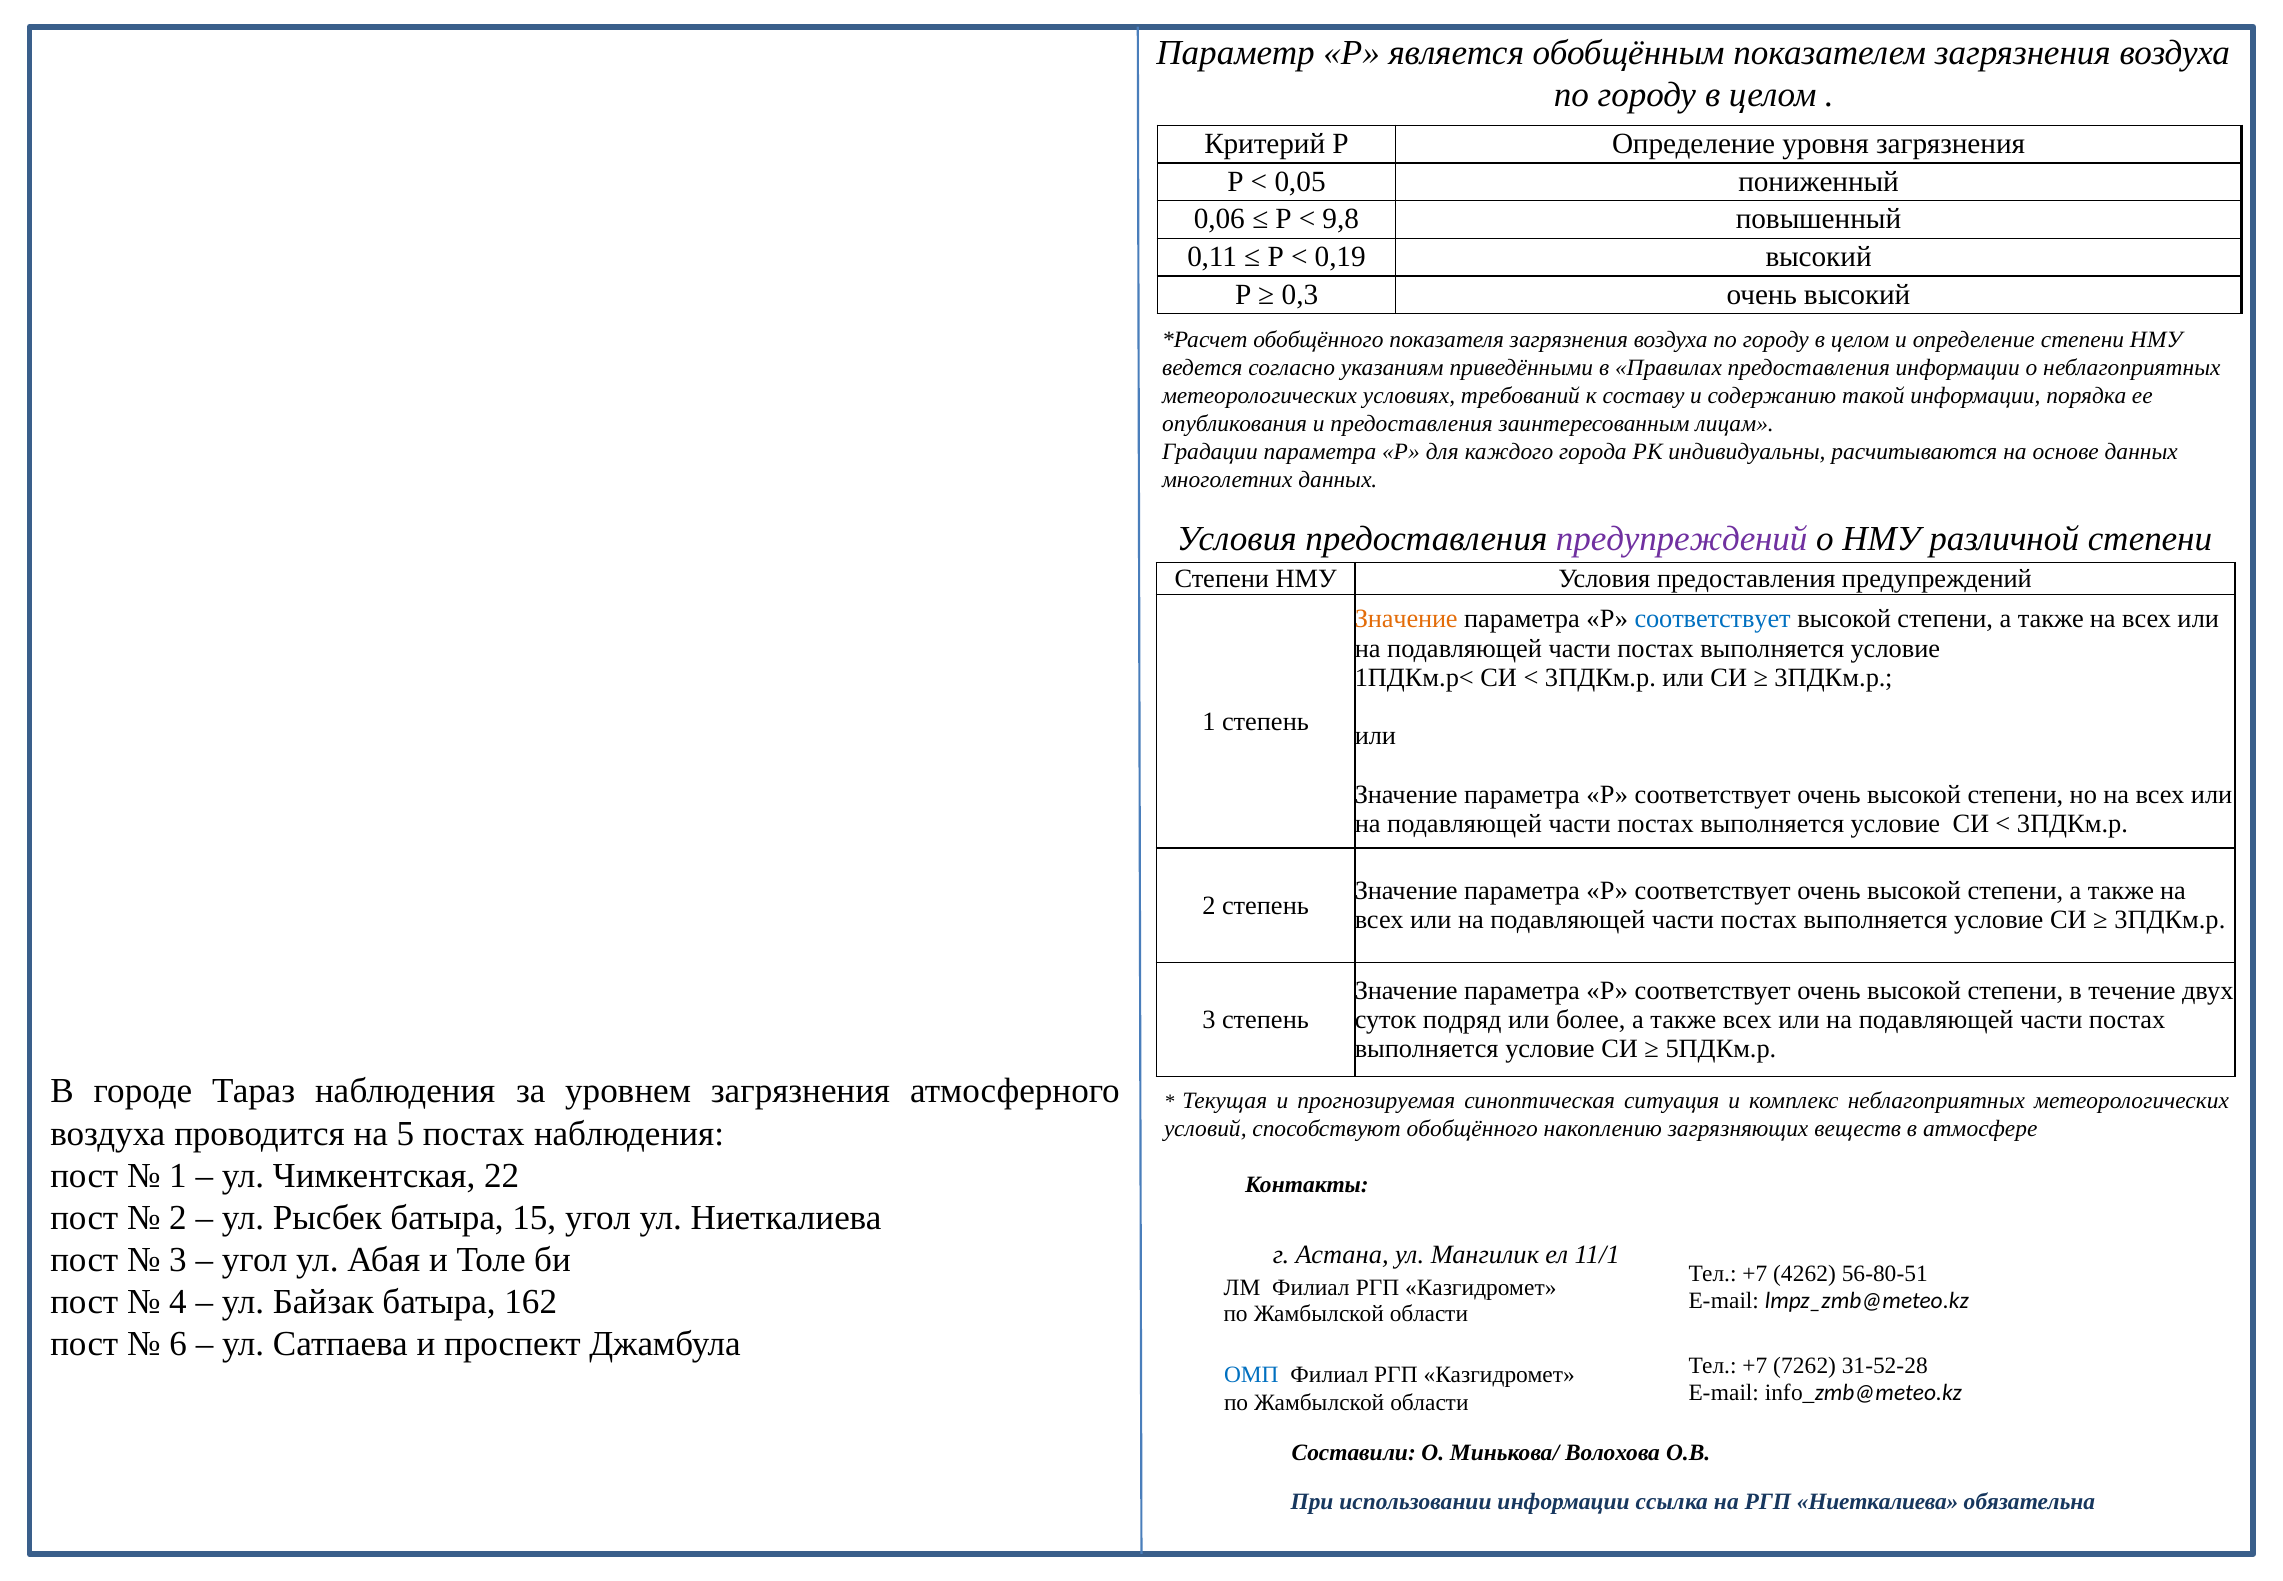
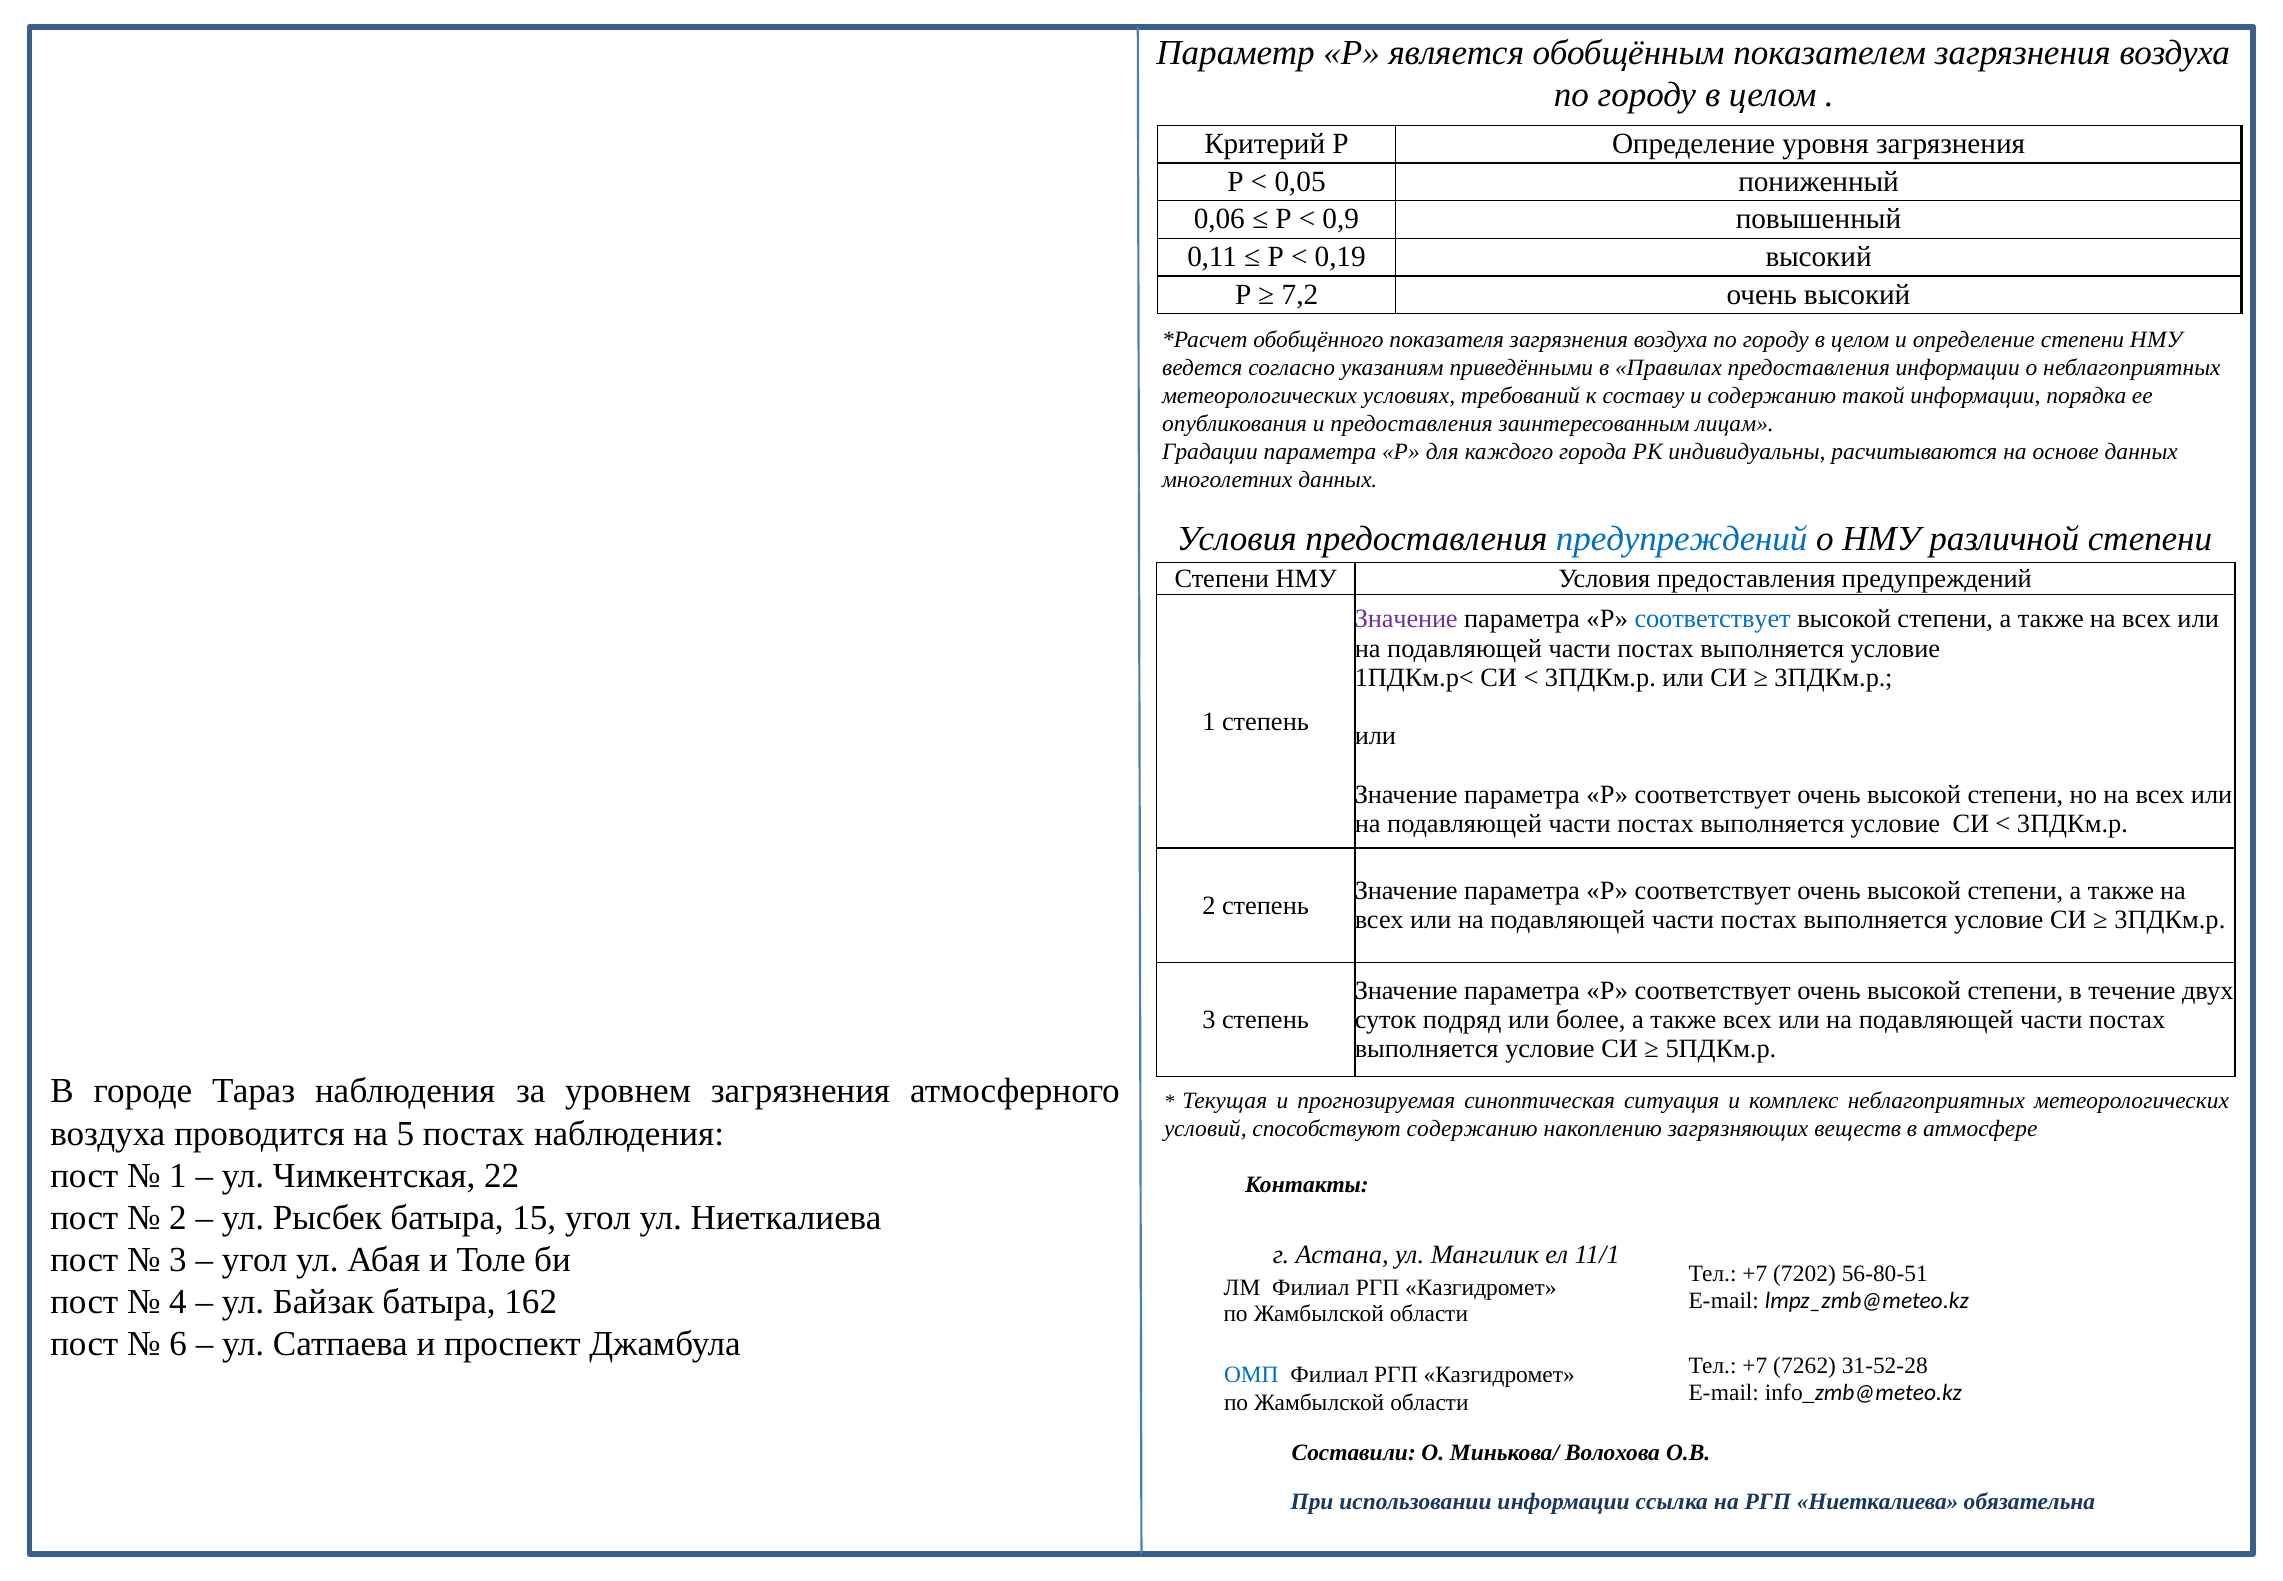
9,8: 9,8 -> 0,9
0,3: 0,3 -> 7,2
предупреждений at (1682, 538) colour: purple -> blue
Значение at (1406, 619) colour: orange -> purple
способствуют обобщённого: обобщённого -> содержанию
4262: 4262 -> 7202
